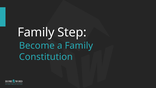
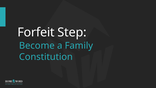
Family at (36, 32): Family -> Forfeit
